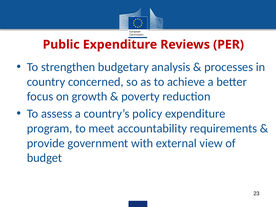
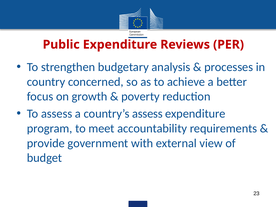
country’s policy: policy -> assess
